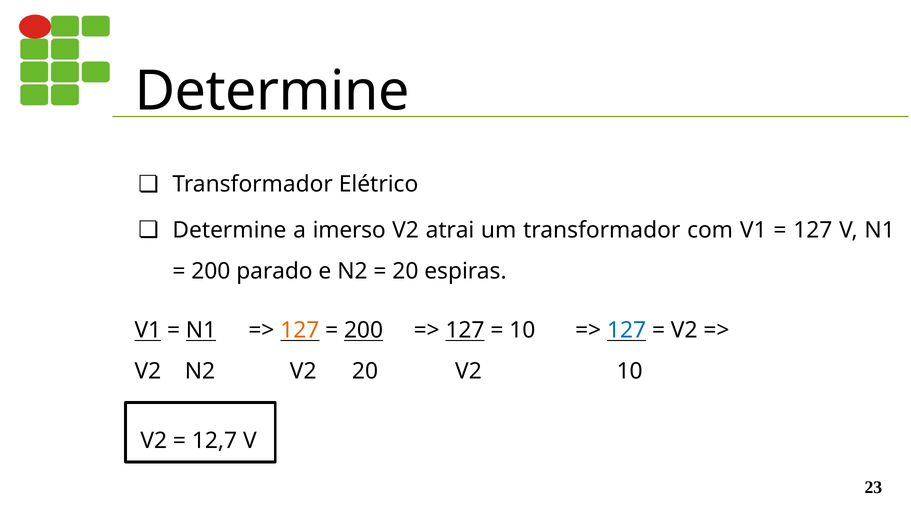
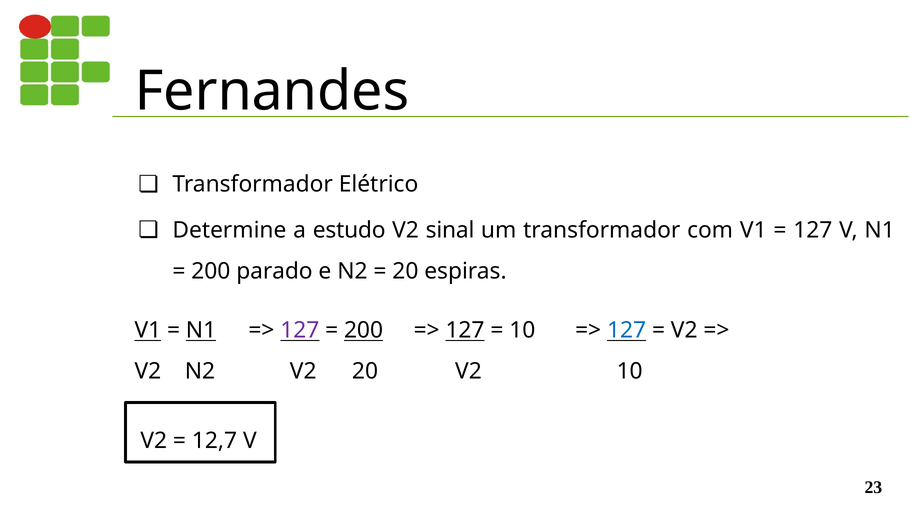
Determine at (272, 91): Determine -> Fernandes
imerso: imerso -> estudo
atrai: atrai -> sinal
127 at (300, 330) colour: orange -> purple
